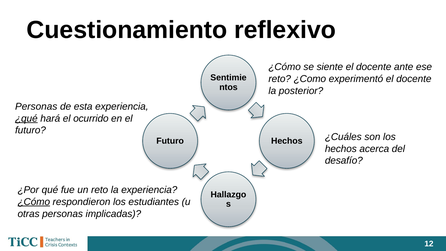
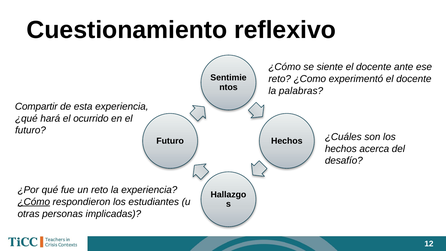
posterior: posterior -> palabras
Personas at (36, 107): Personas -> Compartir
¿qué underline: present -> none
